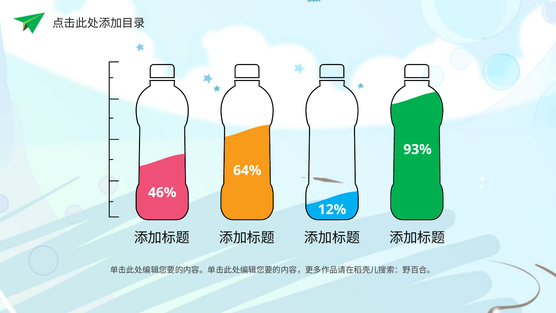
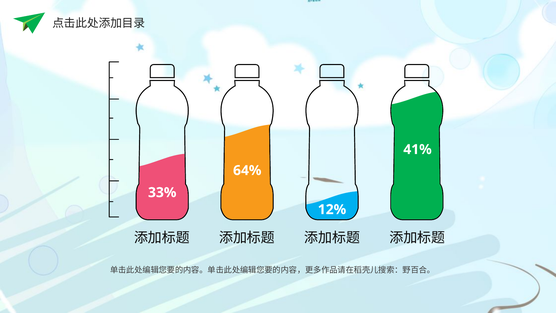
93%: 93% -> 41%
46%: 46% -> 33%
